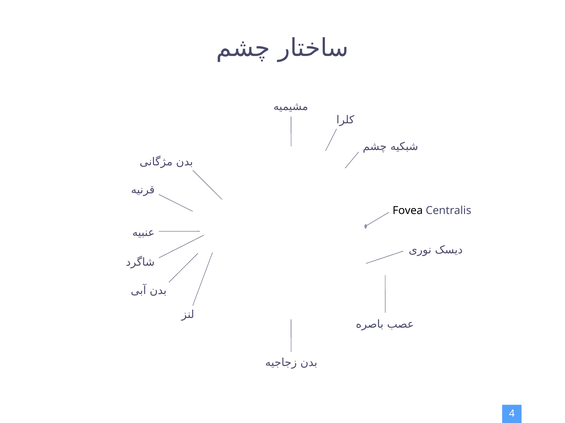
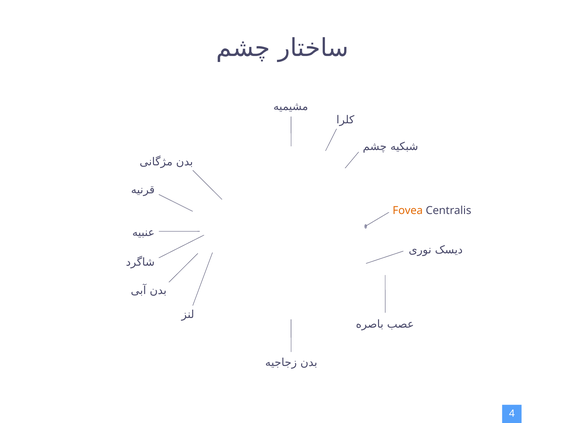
Fovea colour: black -> orange
